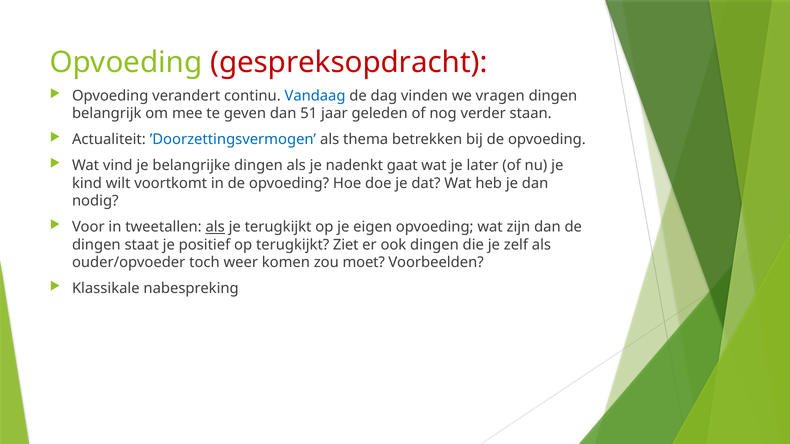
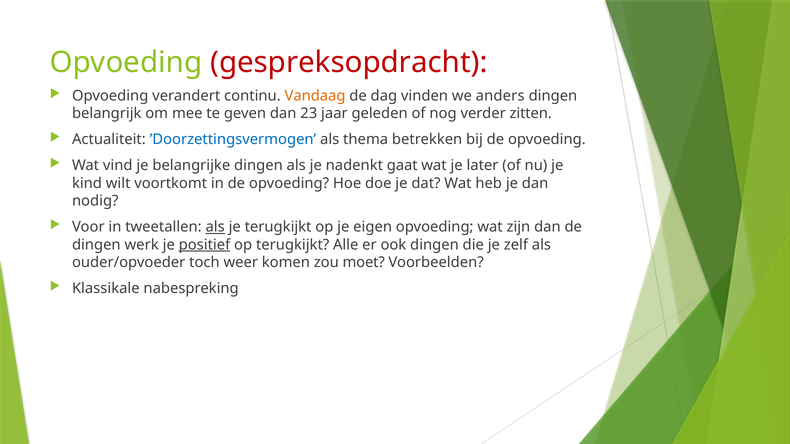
Vandaag colour: blue -> orange
vragen: vragen -> anders
51: 51 -> 23
staan: staan -> zitten
staat: staat -> werk
positief underline: none -> present
Ziet: Ziet -> Alle
